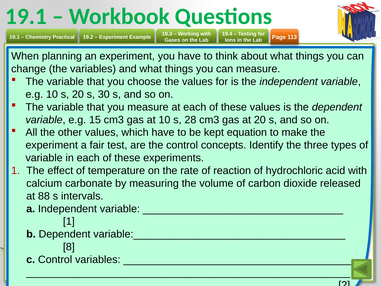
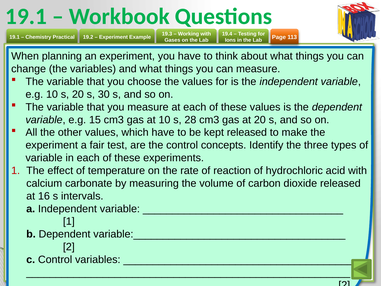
kept equation: equation -> released
88: 88 -> 16
8: 8 -> 2
